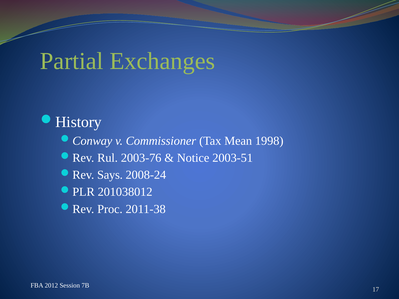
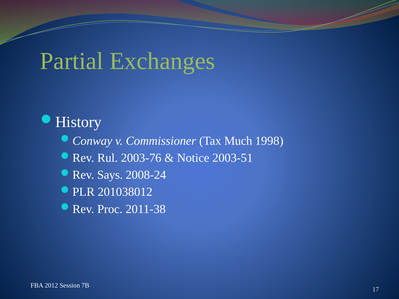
Mean: Mean -> Much
